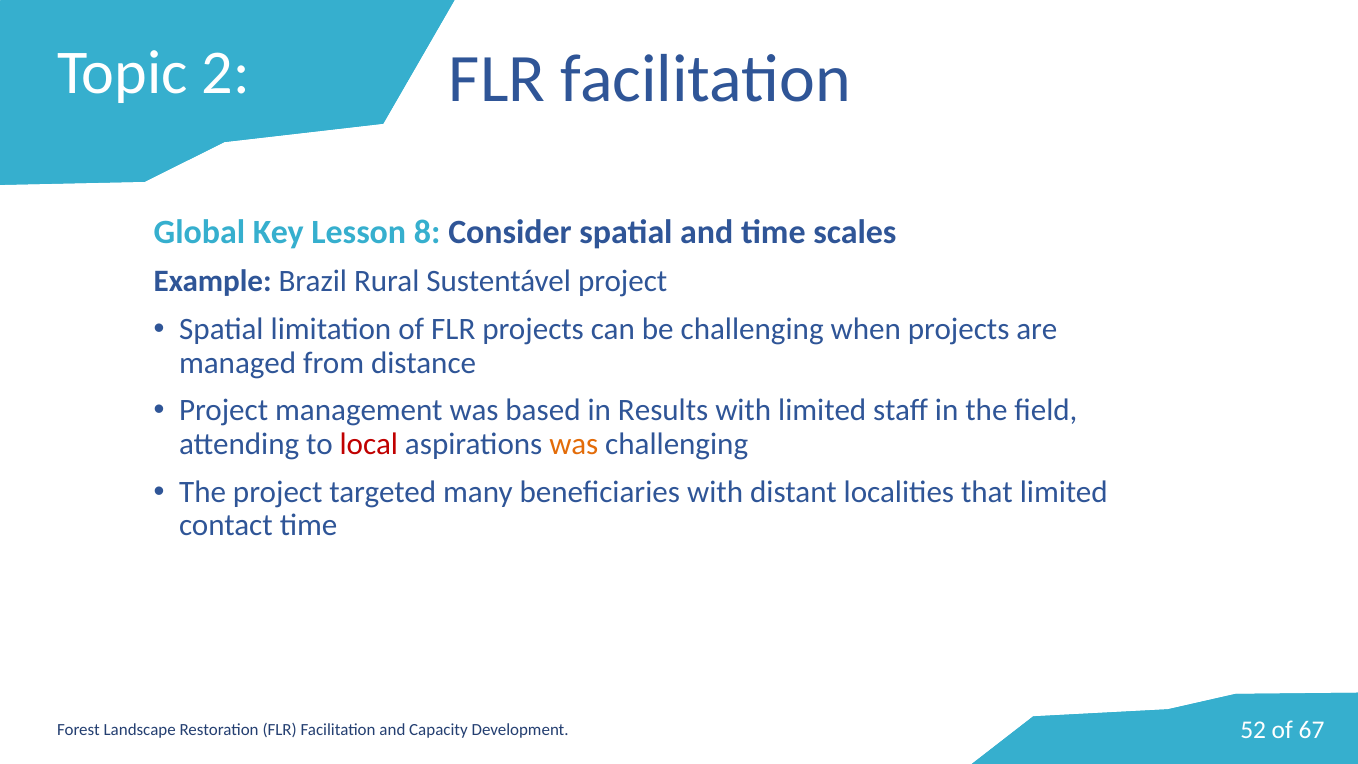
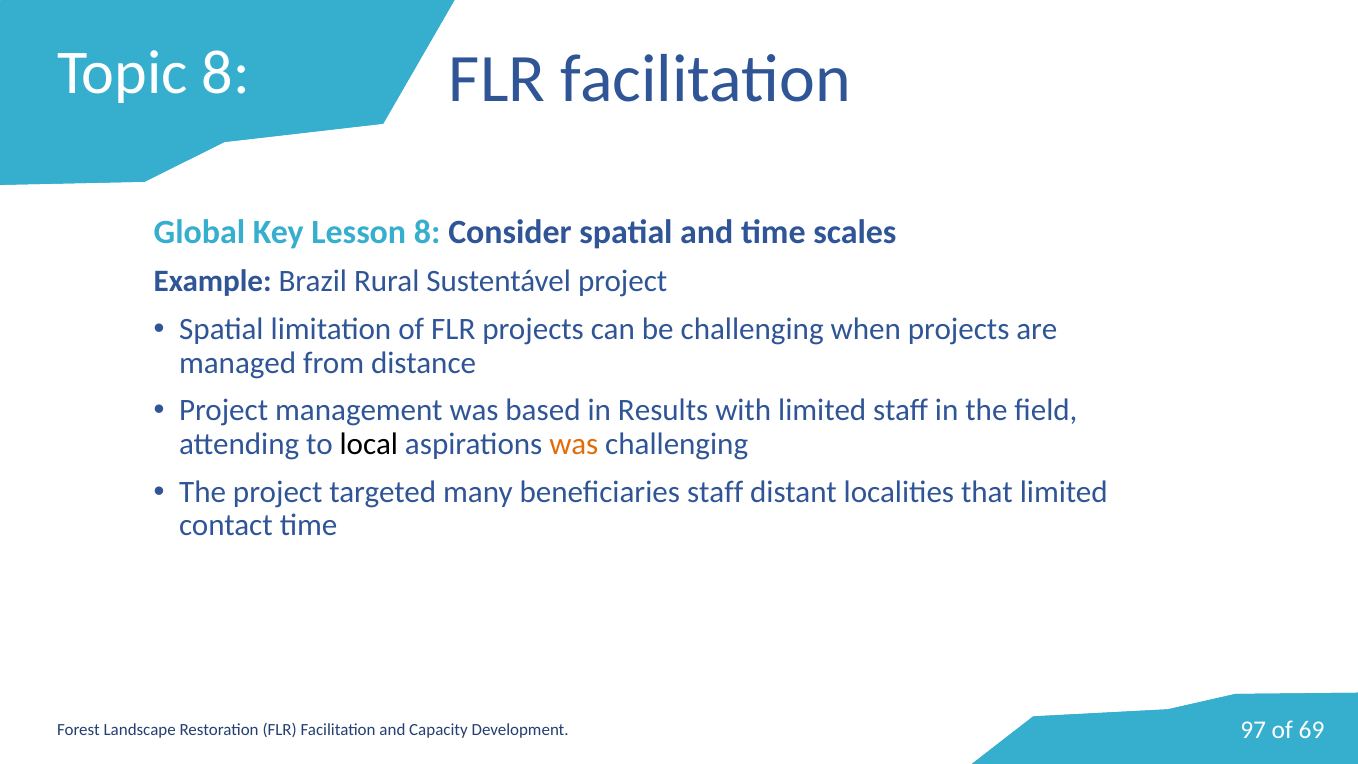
Topic 2: 2 -> 8
local colour: red -> black
beneficiaries with: with -> staff
52: 52 -> 97
67: 67 -> 69
